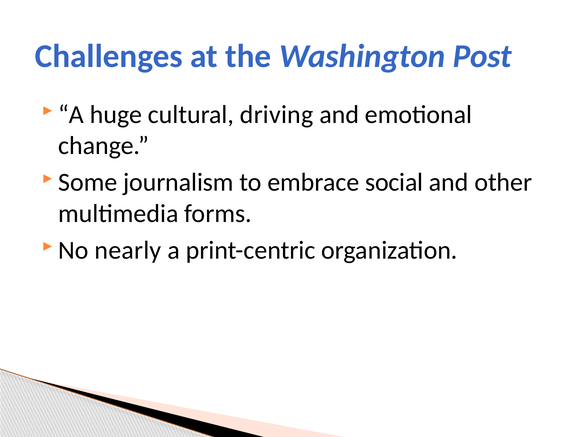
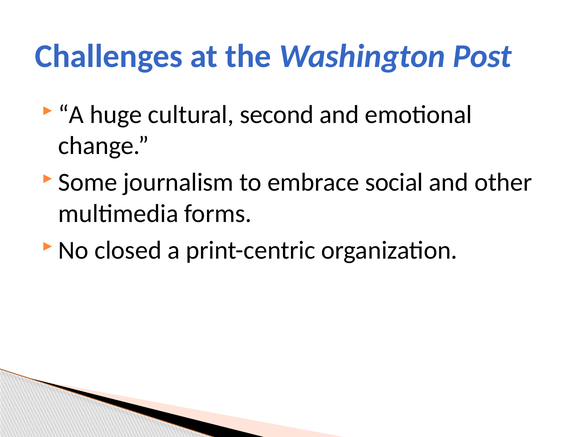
driving: driving -> second
nearly: nearly -> closed
